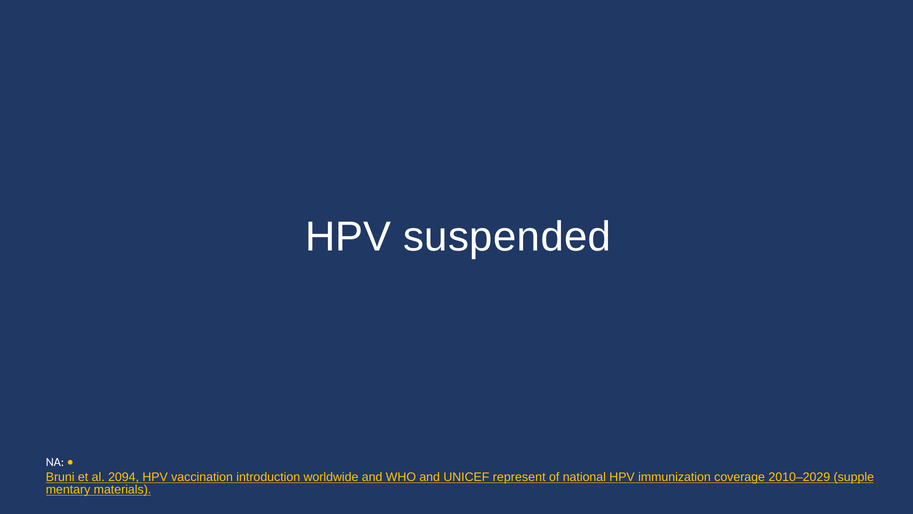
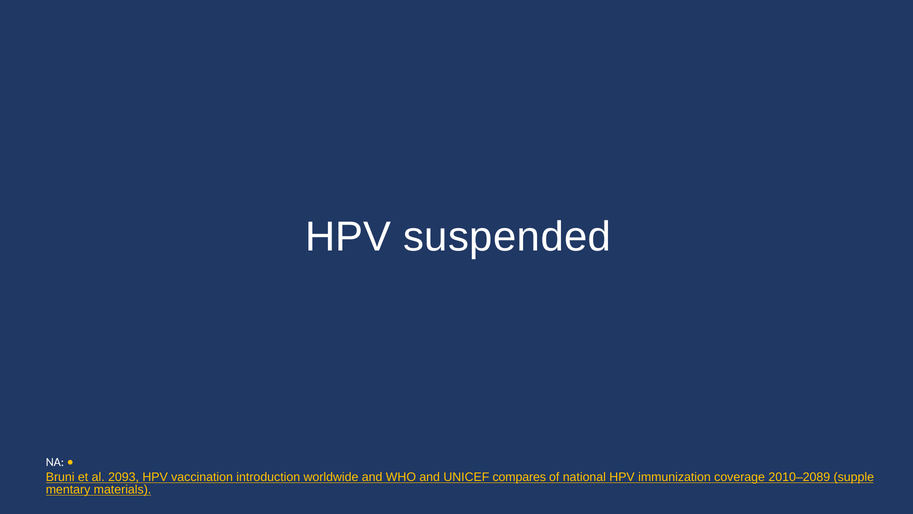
2094: 2094 -> 2093
represent: represent -> compares
2010–2029: 2010–2029 -> 2010–2089
